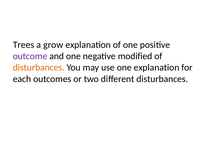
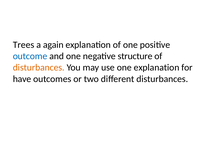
grow: grow -> again
outcome colour: purple -> blue
modified: modified -> structure
each: each -> have
